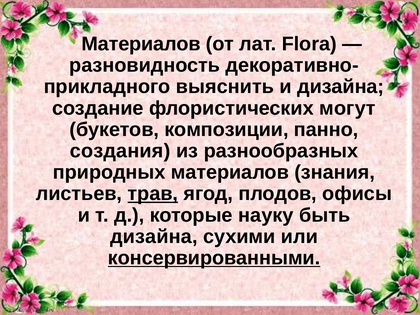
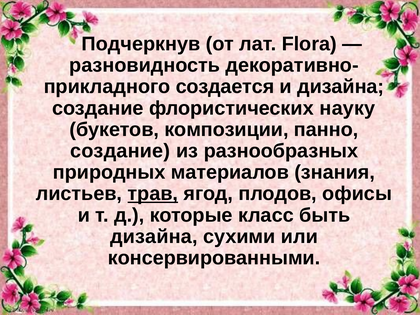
Материалов at (141, 44): Материалов -> Подчеркнув
выяснить: выяснить -> создается
могут: могут -> науку
создания at (120, 151): создания -> создание
науку: науку -> класс
консервированными underline: present -> none
